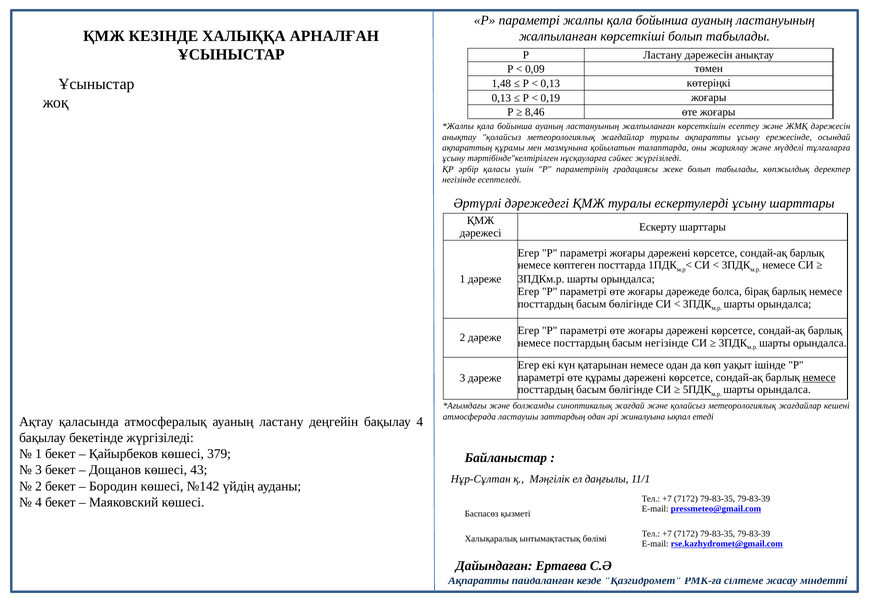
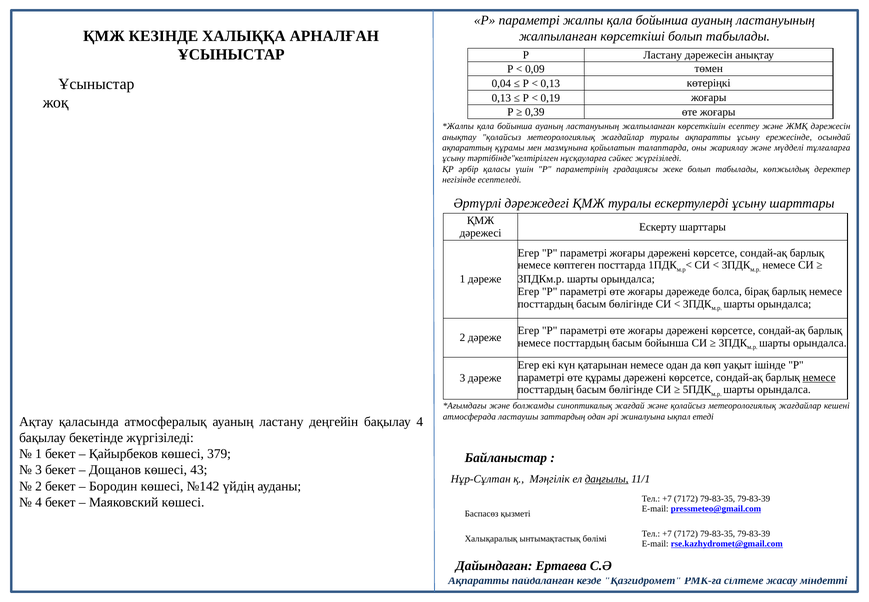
1,48: 1,48 -> 0,04
8,46: 8,46 -> 0,39
басым негізінде: негізінде -> бойынша
даңғылы underline: none -> present
